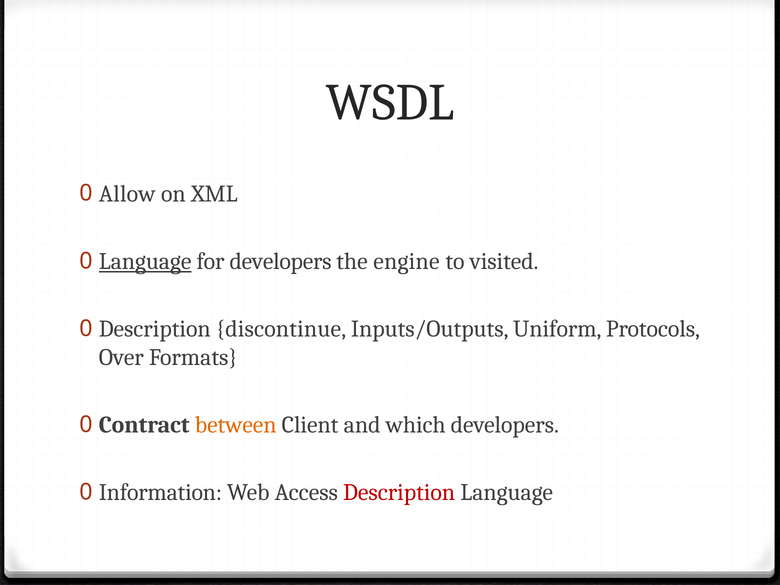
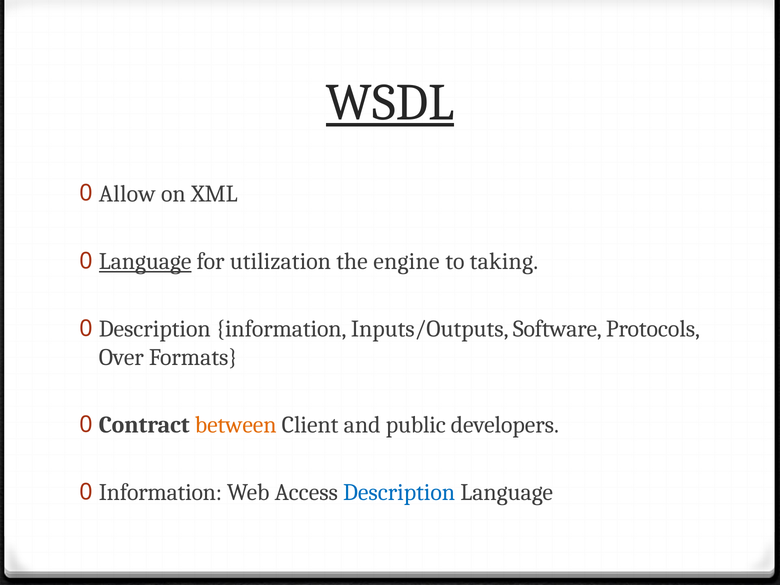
WSDL underline: none -> present
for developers: developers -> utilization
visited: visited -> taking
Description discontinue: discontinue -> information
Uniform: Uniform -> Software
which: which -> public
Description at (399, 493) colour: red -> blue
